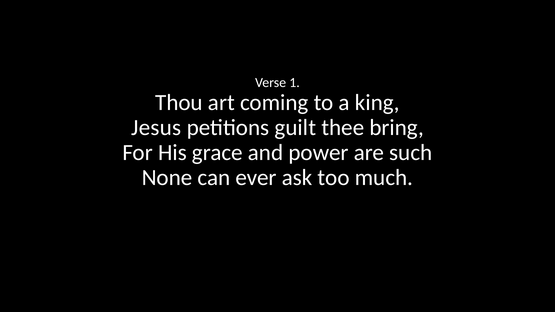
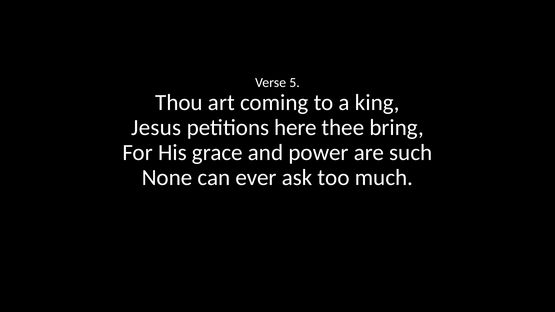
1: 1 -> 5
guilt: guilt -> here
